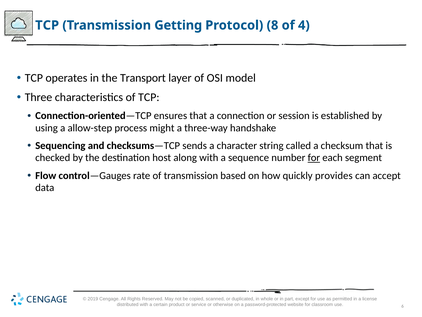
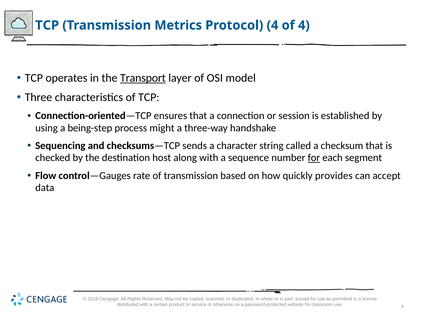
Getting: Getting -> Metrics
Protocol 8: 8 -> 4
Transport underline: none -> present
allow-step: allow-step -> being-step
